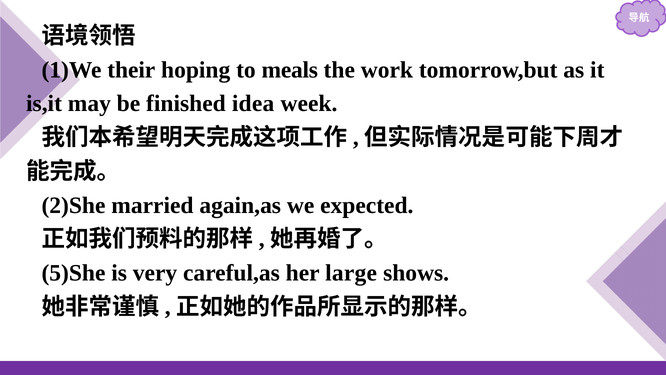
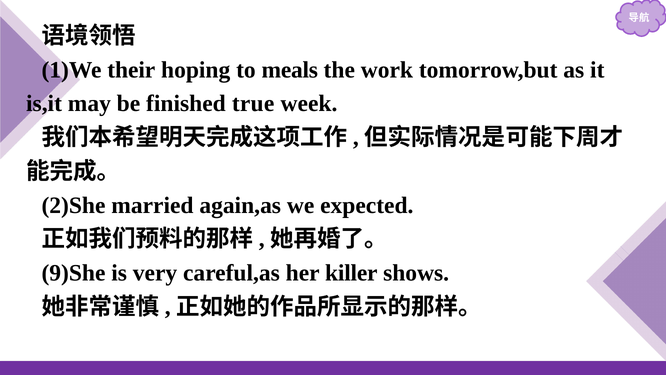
idea: idea -> true
5)She: 5)She -> 9)She
large: large -> killer
